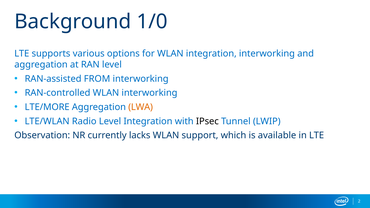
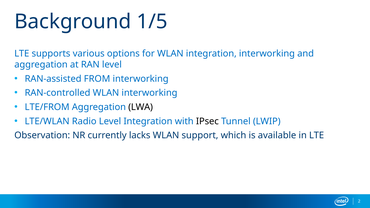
1/0: 1/0 -> 1/5
LTE/MORE: LTE/MORE -> LTE/FROM
LWA colour: orange -> black
